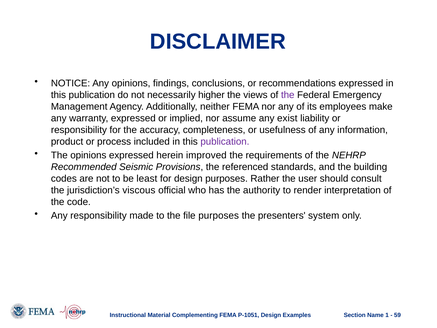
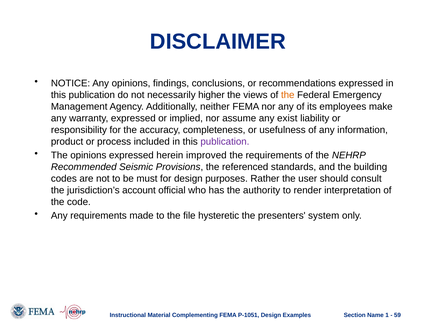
the at (288, 95) colour: purple -> orange
least: least -> must
viscous: viscous -> account
Any responsibility: responsibility -> requirements
file purposes: purposes -> hysteretic
